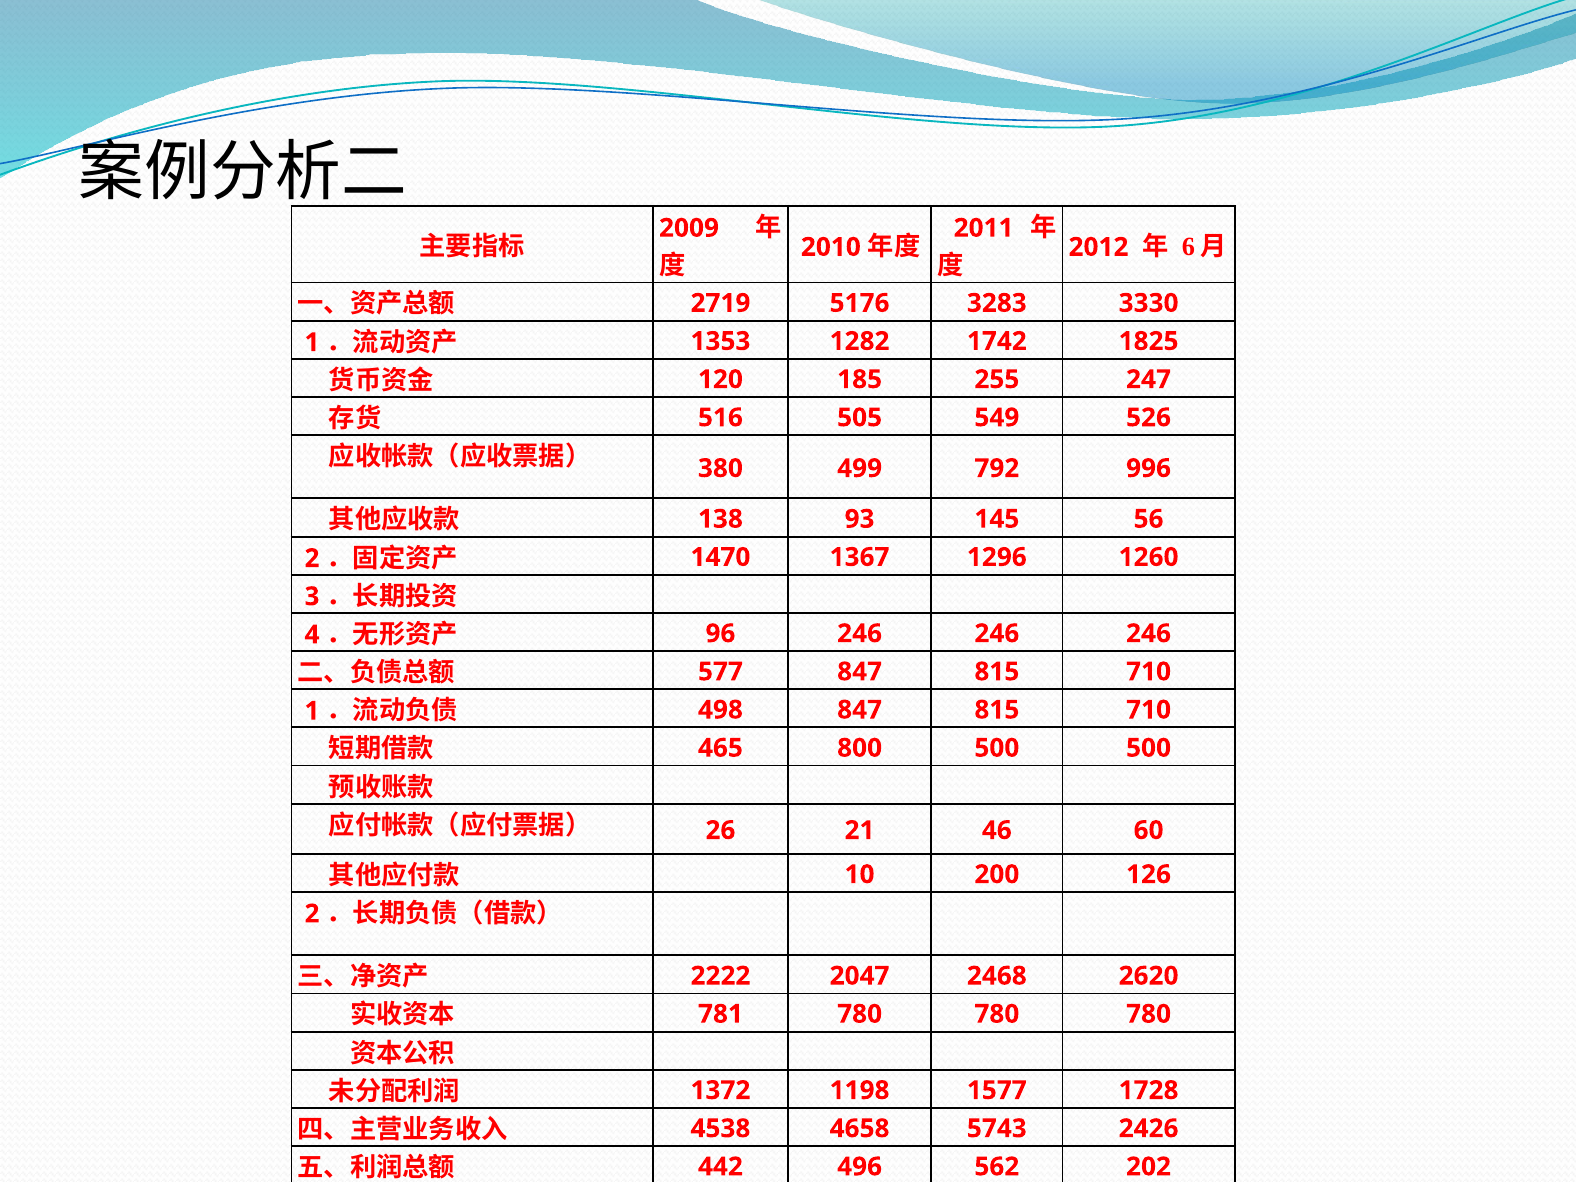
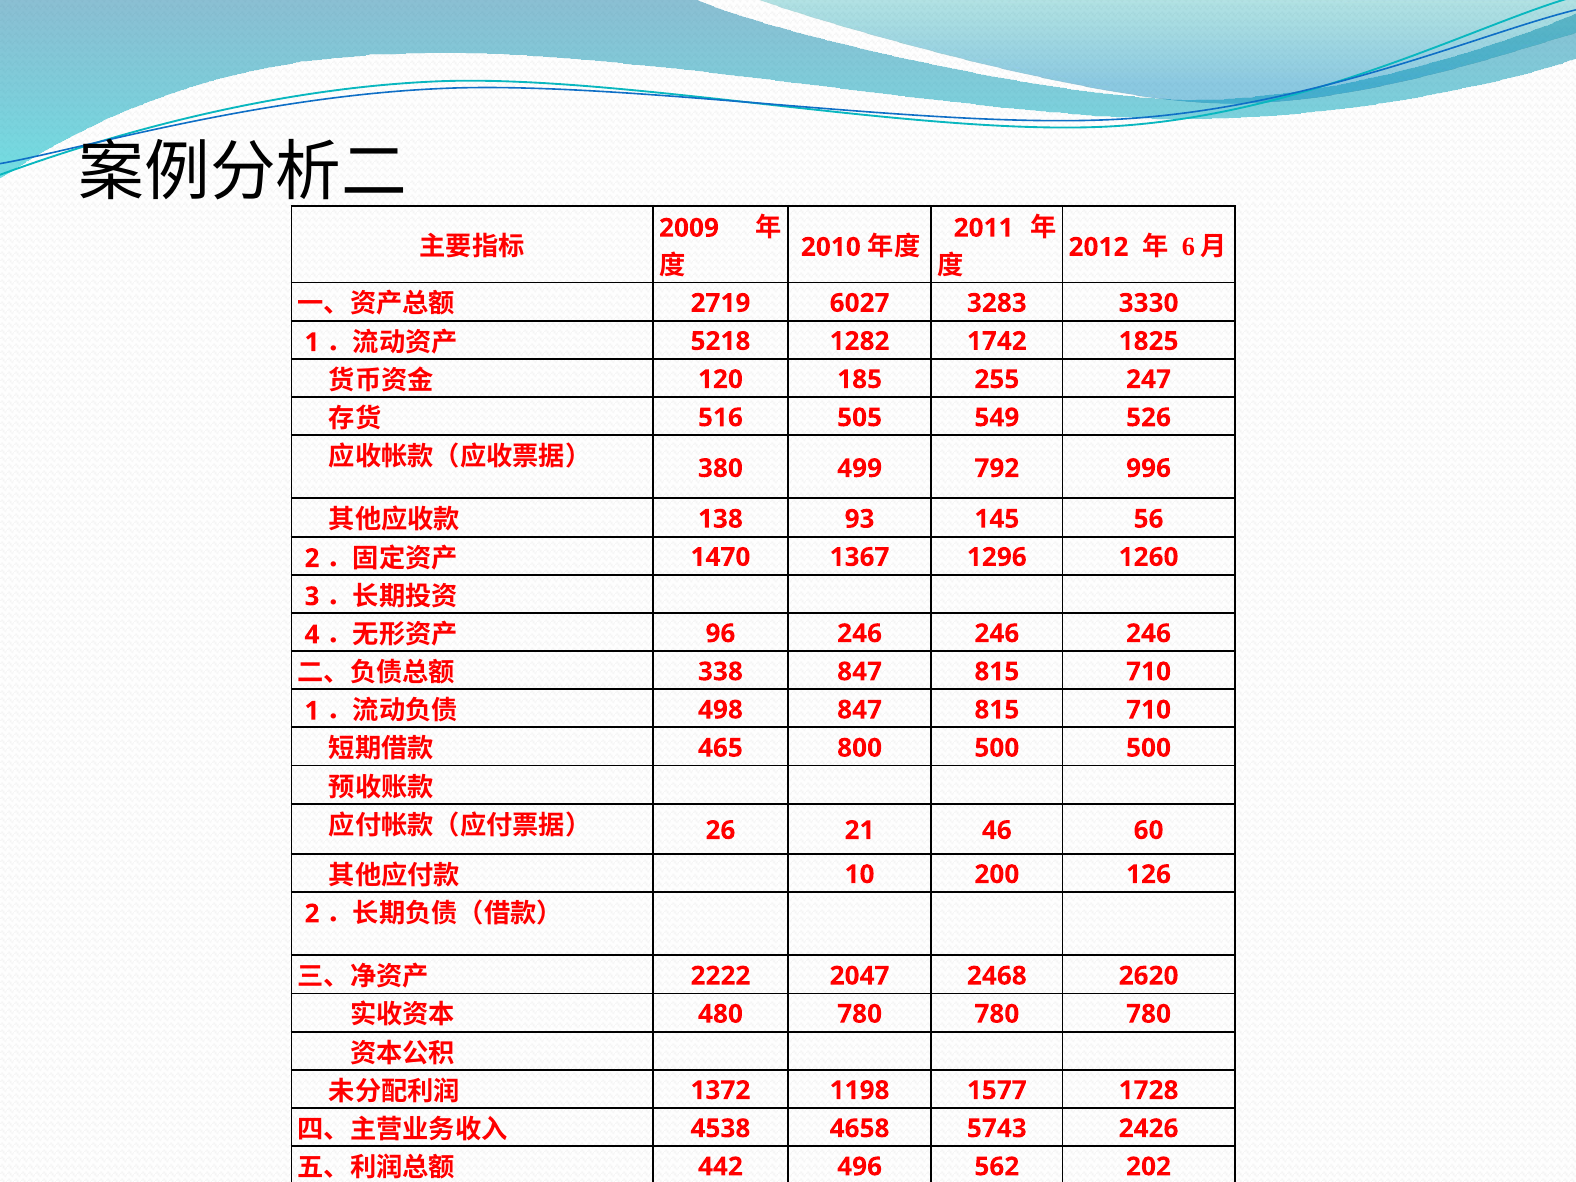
5176: 5176 -> 6027
1353: 1353 -> 5218
577: 577 -> 338
781: 781 -> 480
